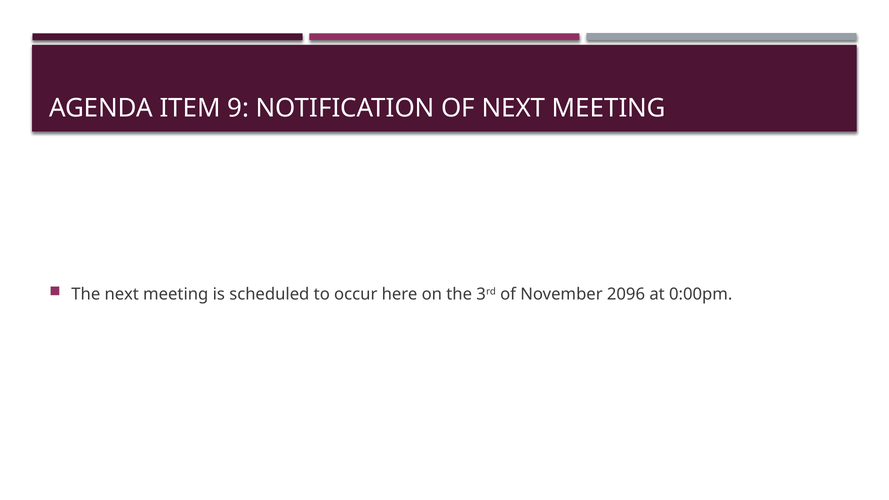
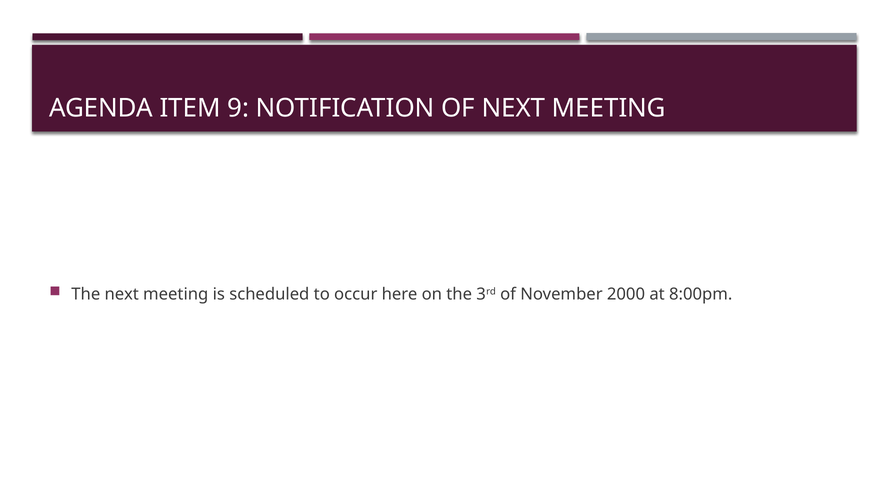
2096: 2096 -> 2000
0:00pm: 0:00pm -> 8:00pm
